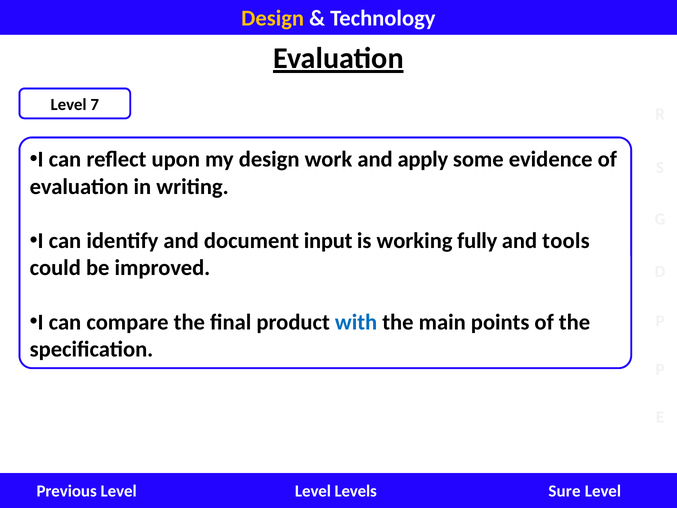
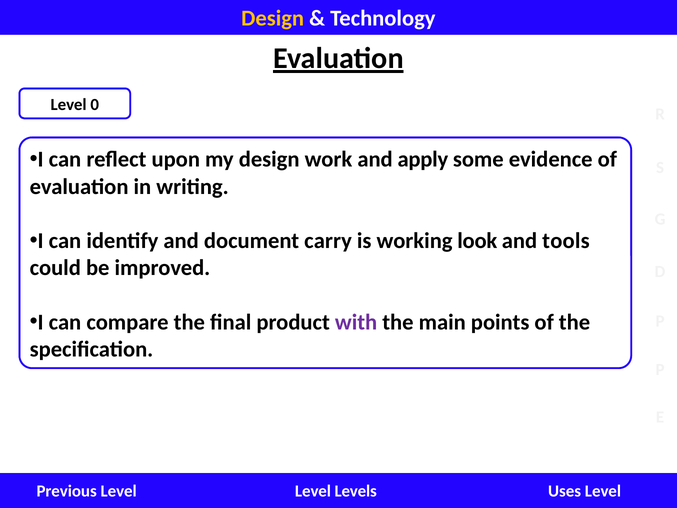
7: 7 -> 0
input: input -> carry
fully: fully -> look
with colour: blue -> purple
Sure: Sure -> Uses
